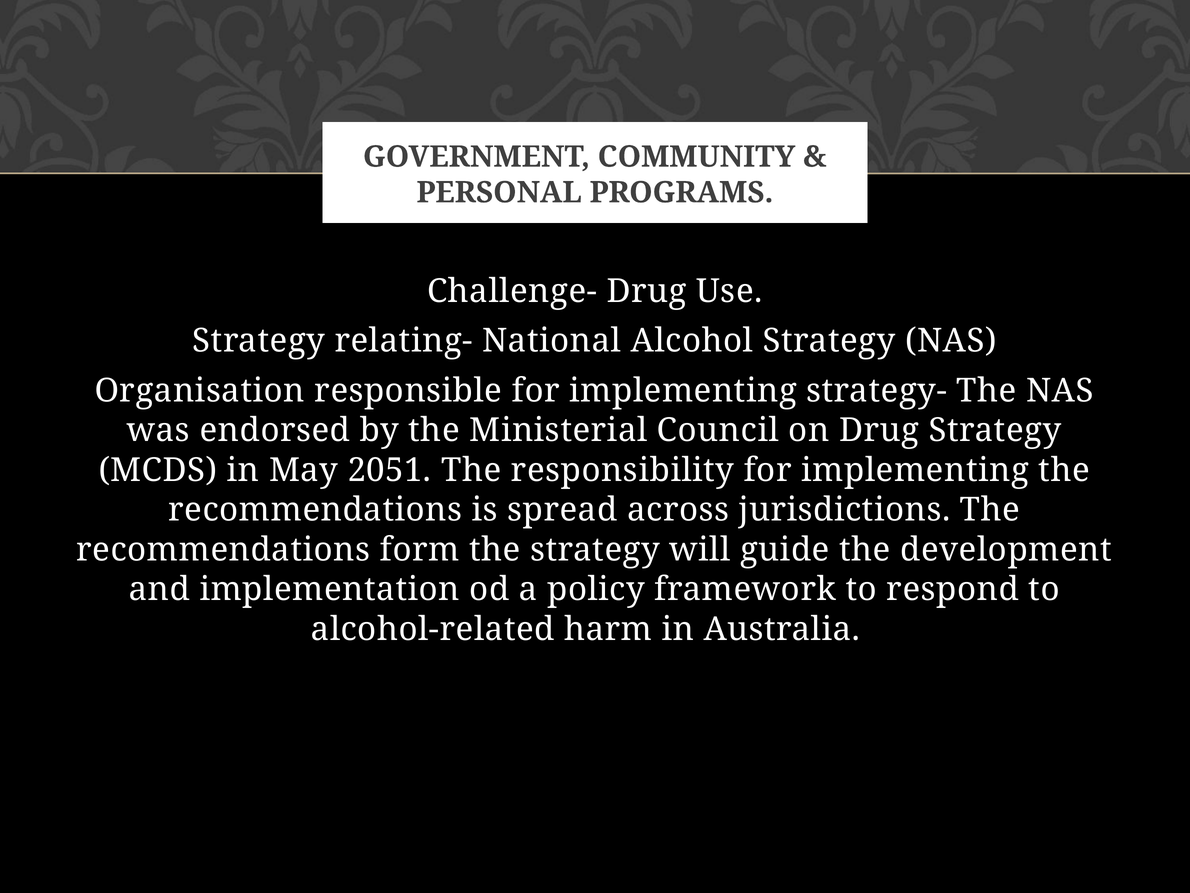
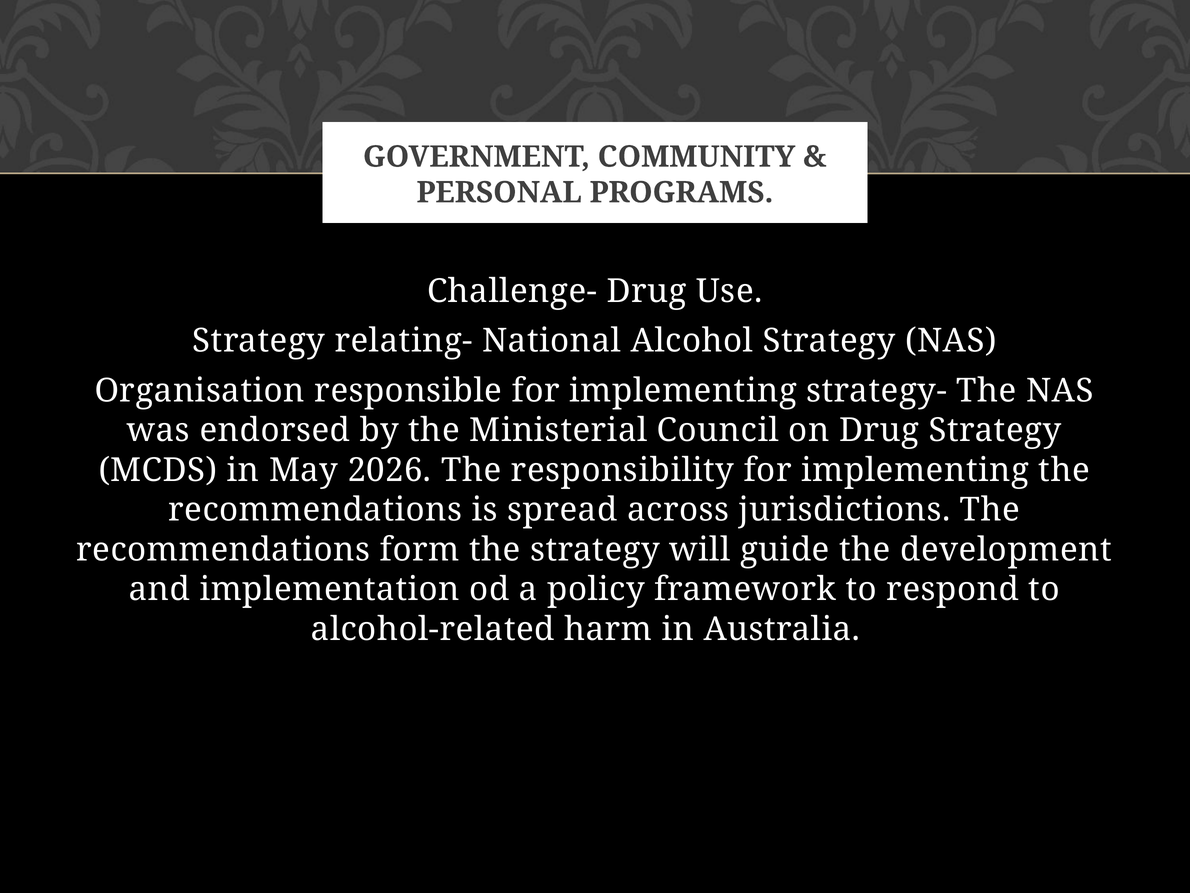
2051: 2051 -> 2026
